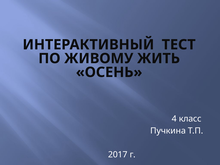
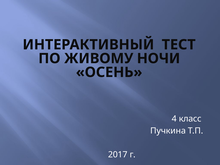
ЖИТЬ: ЖИТЬ -> НОЧИ
